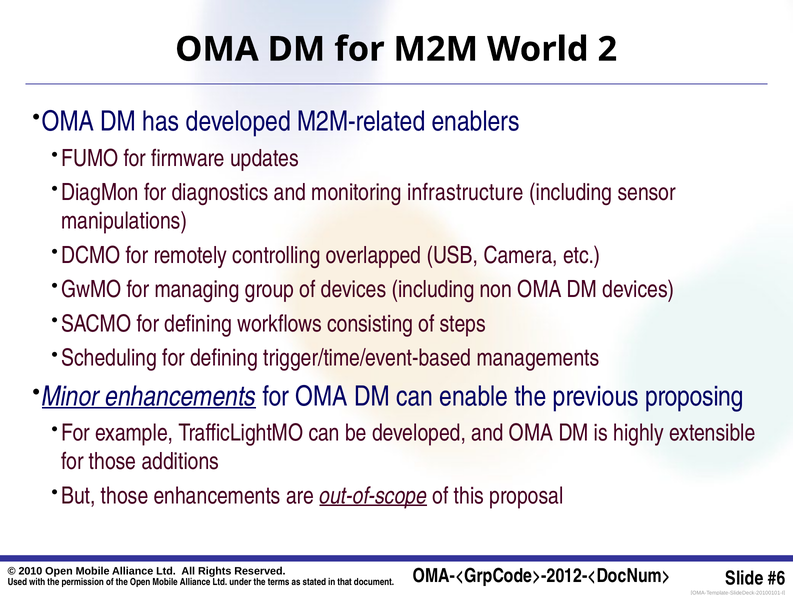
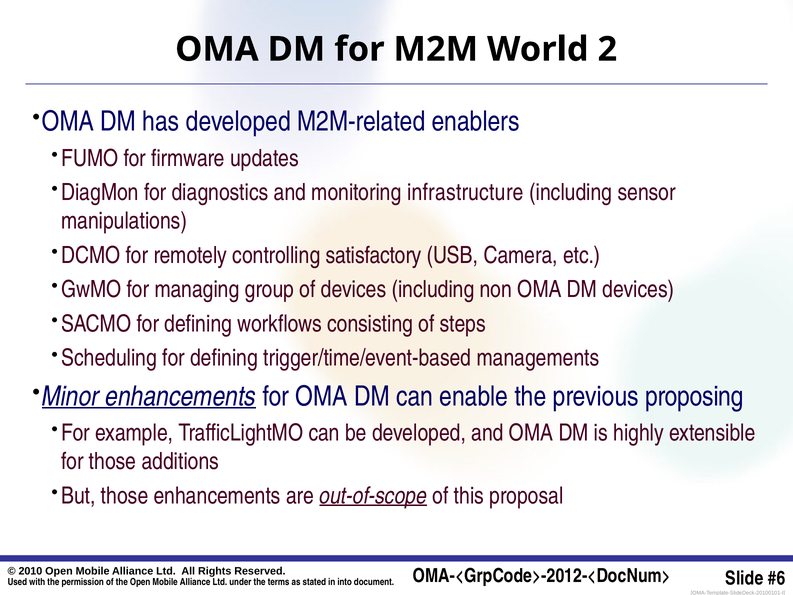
overlapped: overlapped -> satisfactory
that: that -> into
